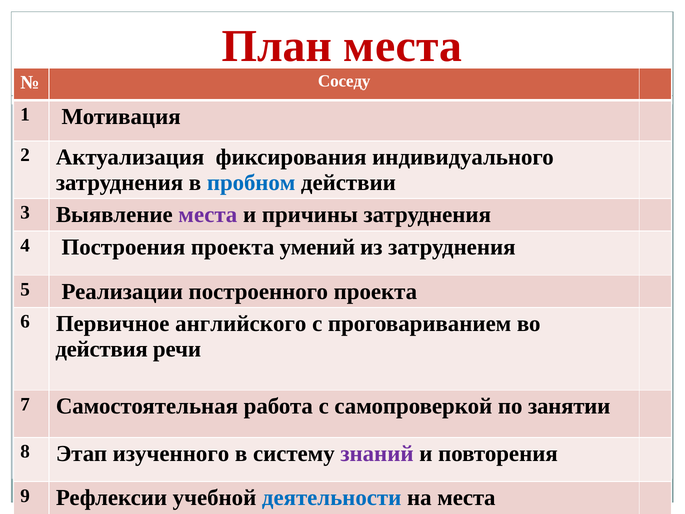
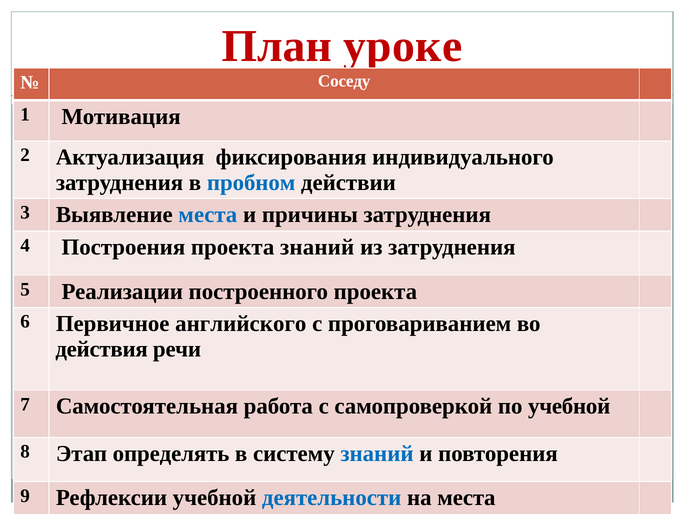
План места: места -> уроке
места at (208, 215) colour: purple -> blue
проекта умений: умений -> знаний
по занятии: занятии -> учебной
изученного: изученного -> определять
знаний at (377, 453) colour: purple -> blue
